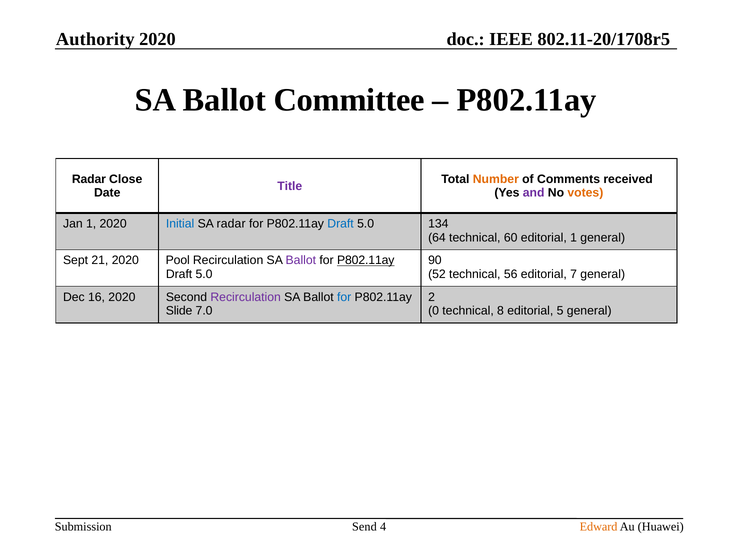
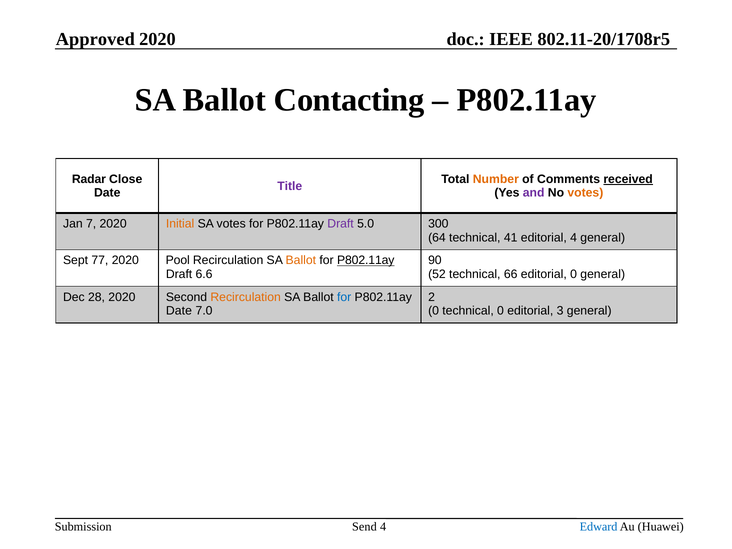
Authority: Authority -> Approved
Committee: Committee -> Contacting
received underline: none -> present
Jan 1: 1 -> 7
Initial colour: blue -> orange
SA radar: radar -> votes
Draft at (341, 224) colour: blue -> purple
134: 134 -> 300
60: 60 -> 41
editorial 1: 1 -> 4
21: 21 -> 77
Ballot at (301, 260) colour: purple -> orange
5.0 at (204, 274): 5.0 -> 6.6
56: 56 -> 66
editorial 7: 7 -> 0
16: 16 -> 28
Recirculation at (246, 297) colour: purple -> orange
Slide at (179, 311): Slide -> Date
technical 8: 8 -> 0
5: 5 -> 3
Edward colour: orange -> blue
